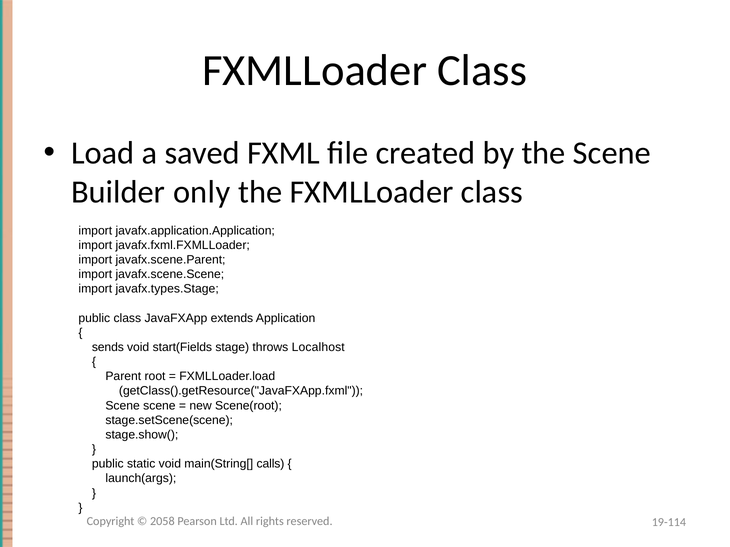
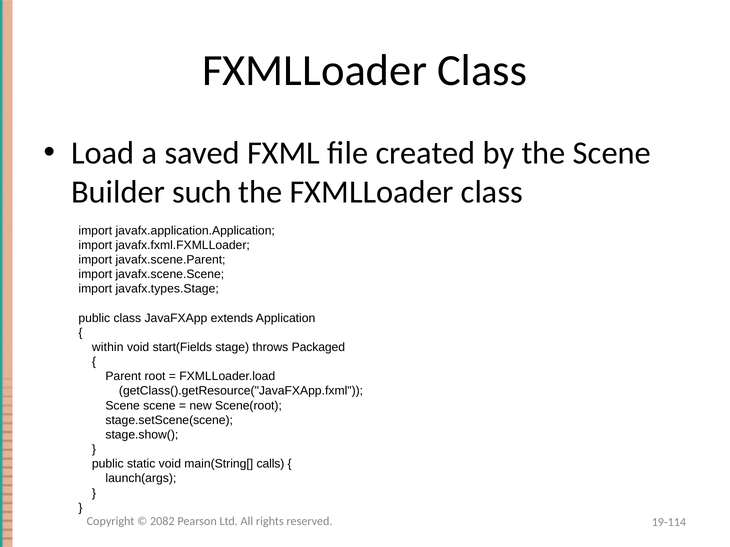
only: only -> such
sends: sends -> within
Localhost: Localhost -> Packaged
2058: 2058 -> 2082
